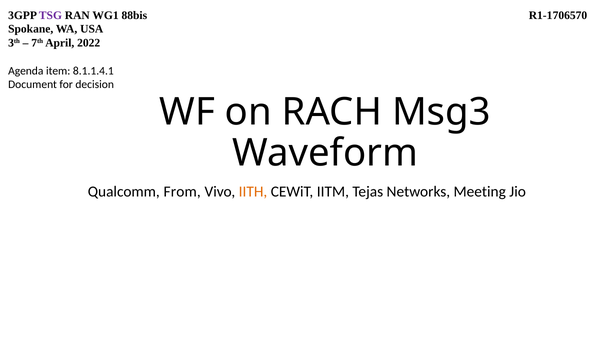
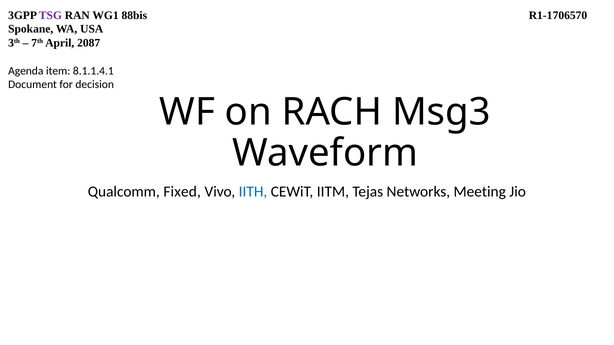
2022: 2022 -> 2087
From: From -> Fixed
IITH colour: orange -> blue
